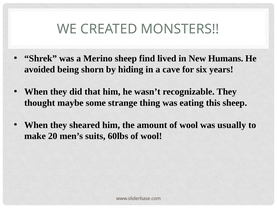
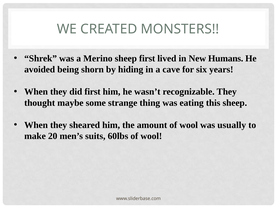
sheep find: find -> first
did that: that -> first
